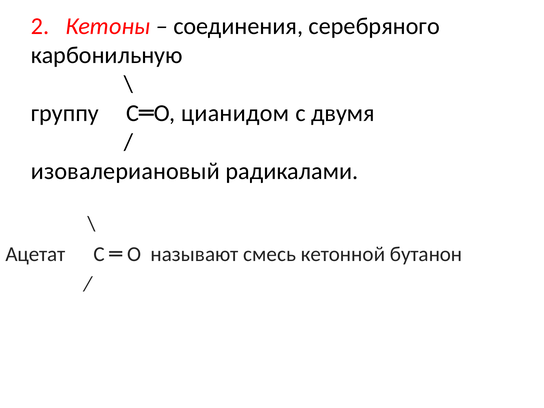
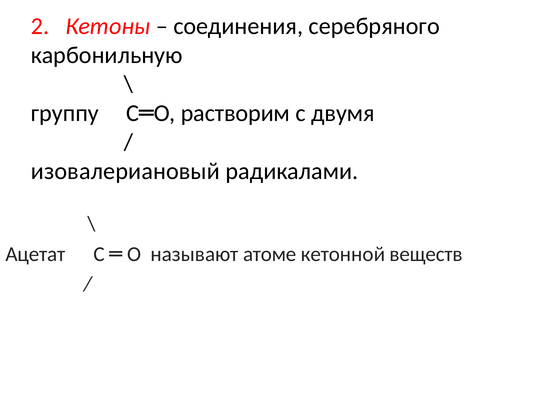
цианидом: цианидом -> растворим
смесь: смесь -> атоме
бутанон: бутанон -> веществ
